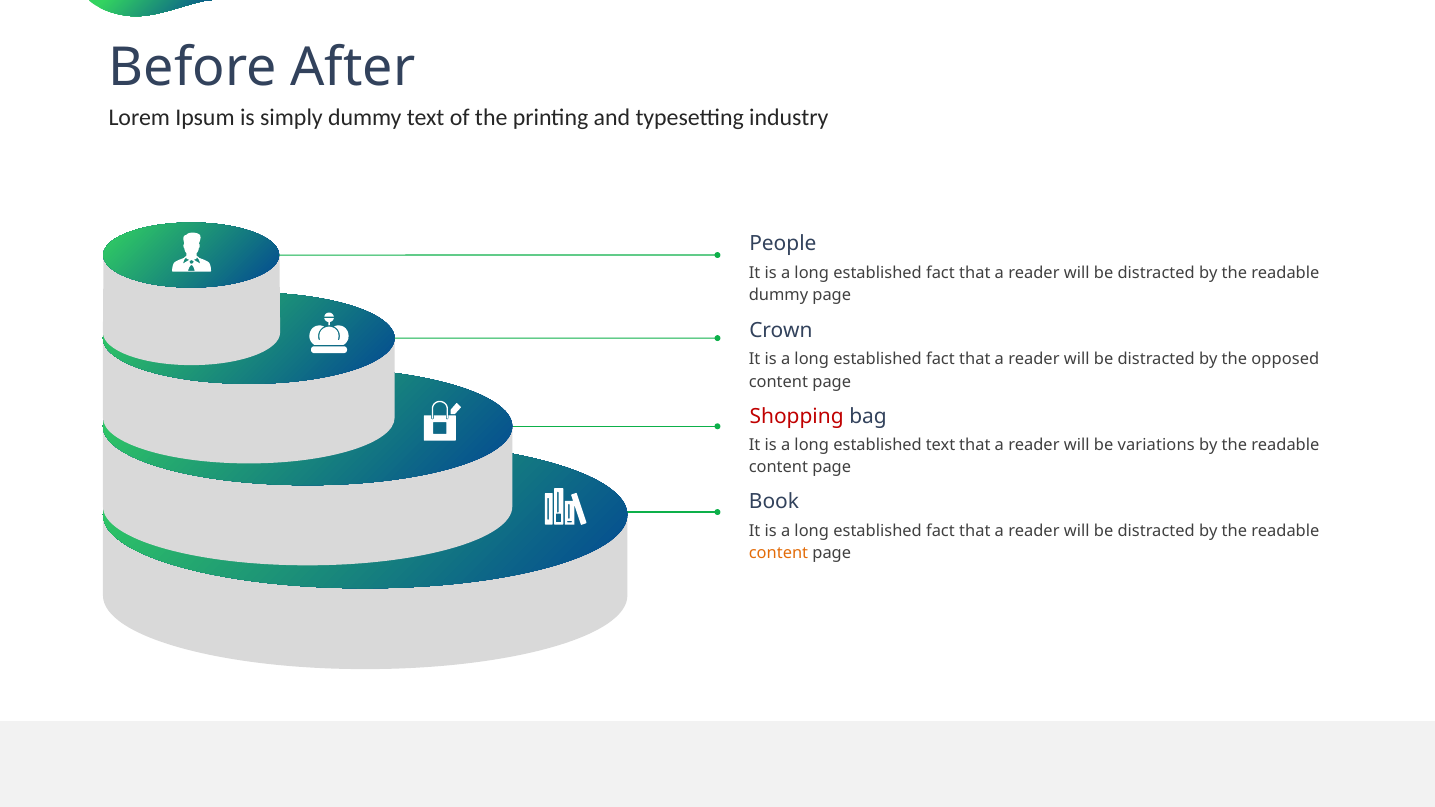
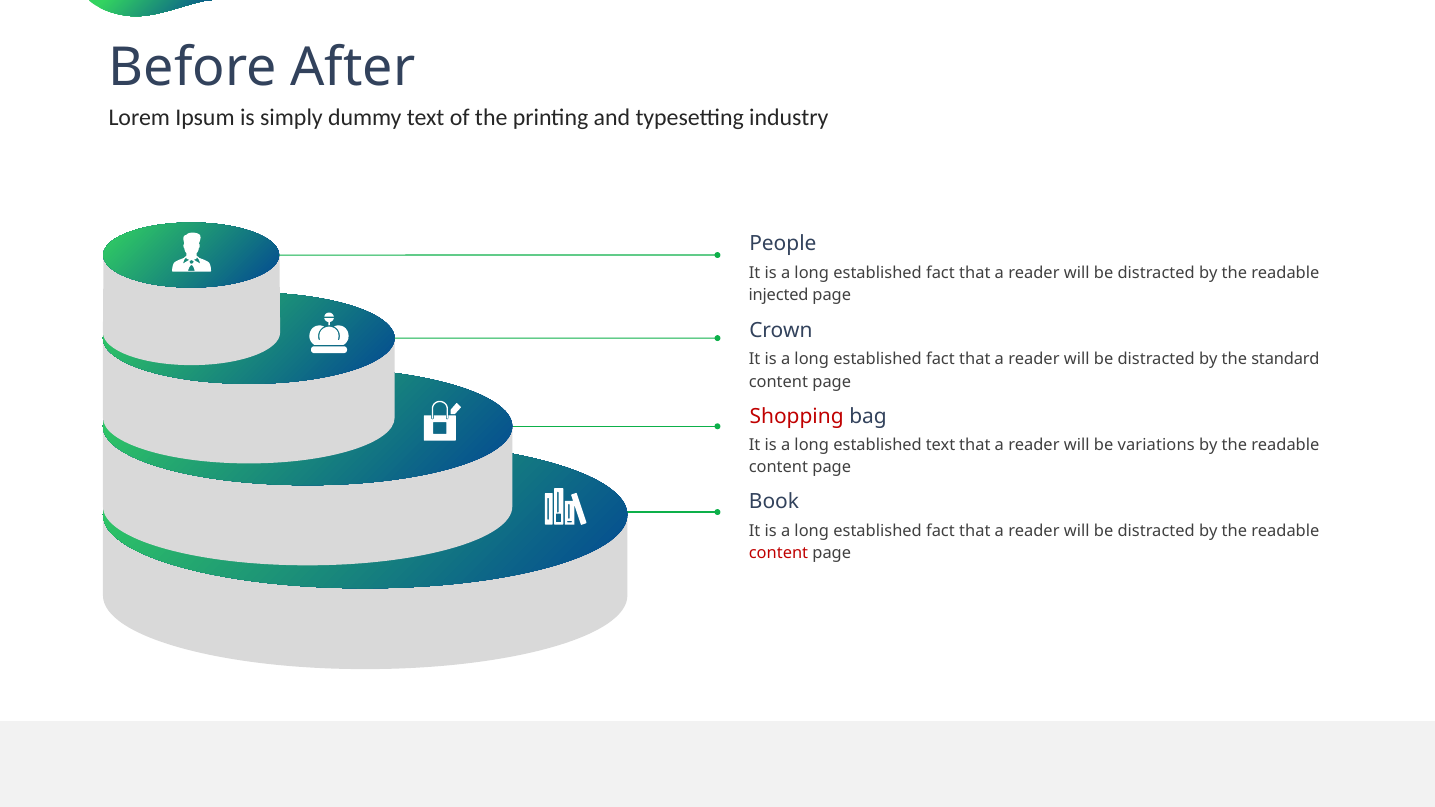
dummy at (778, 295): dummy -> injected
opposed: opposed -> standard
content at (778, 553) colour: orange -> red
